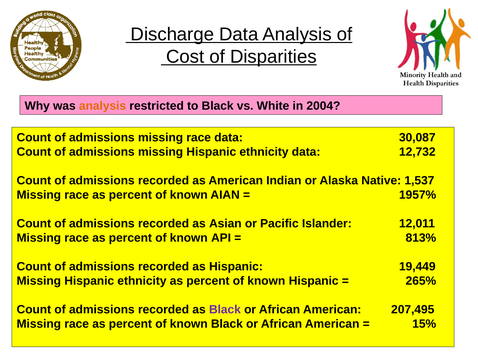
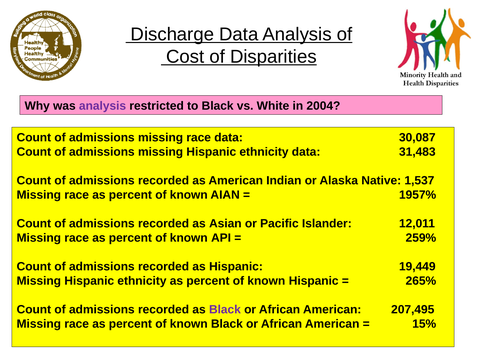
analysis at (103, 106) colour: orange -> purple
12,732: 12,732 -> 31,483
813%: 813% -> 259%
